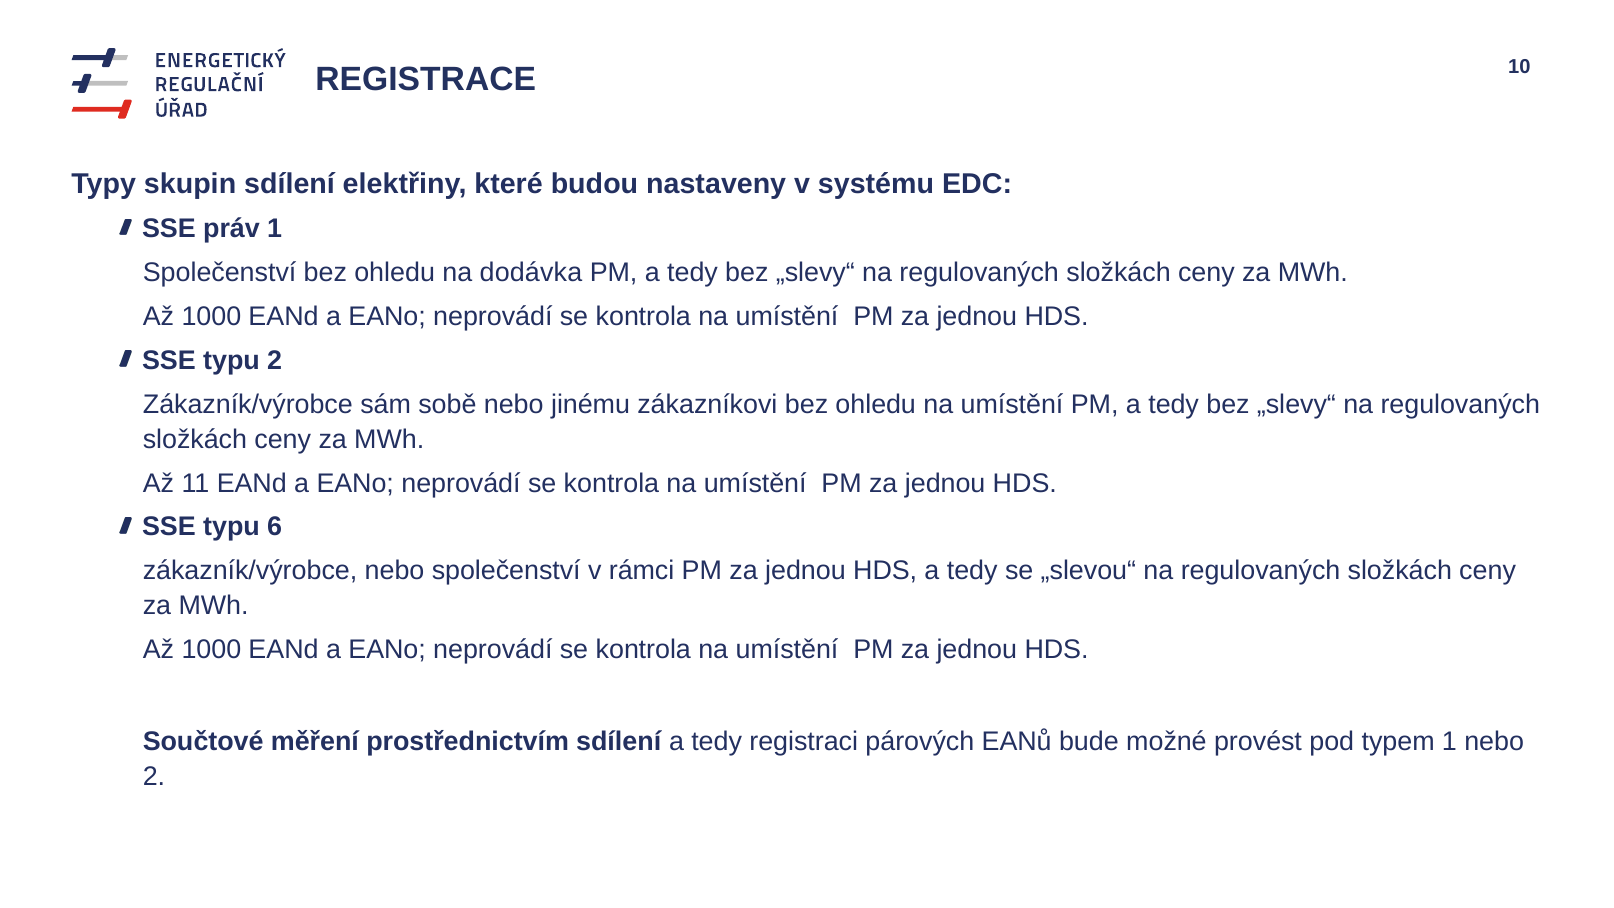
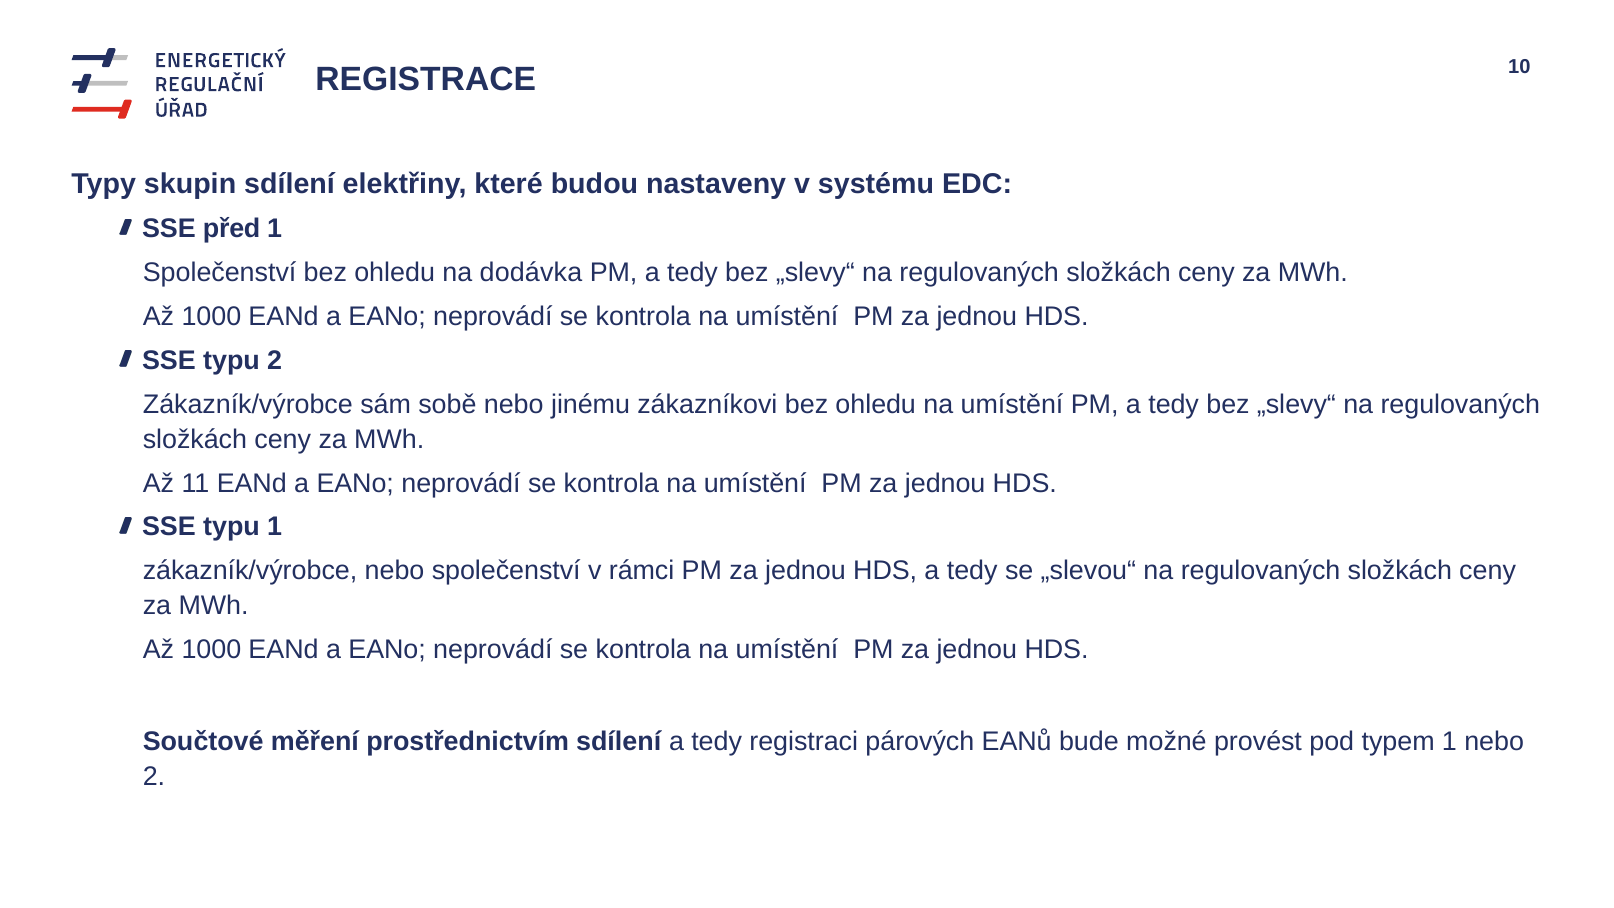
práv: práv -> před
typu 6: 6 -> 1
